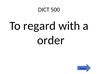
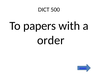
regard: regard -> papers
